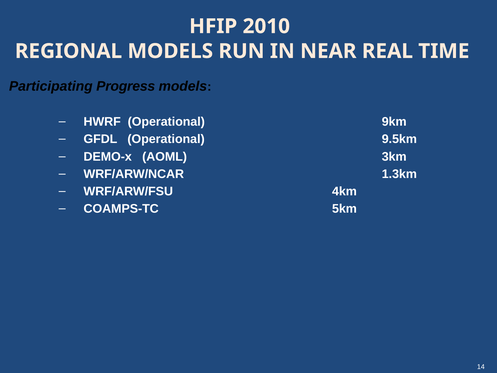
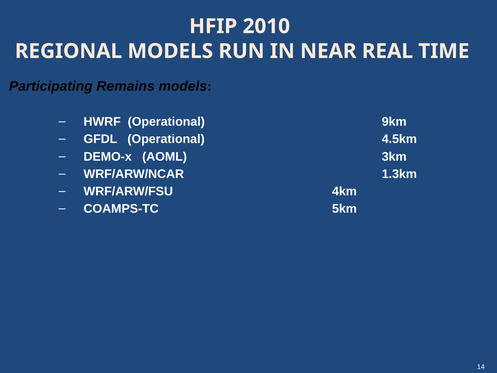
Progress: Progress -> Remains
9.5km: 9.5km -> 4.5km
